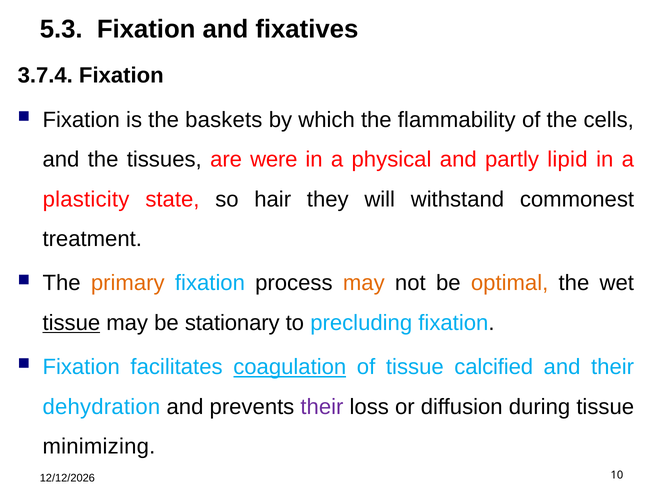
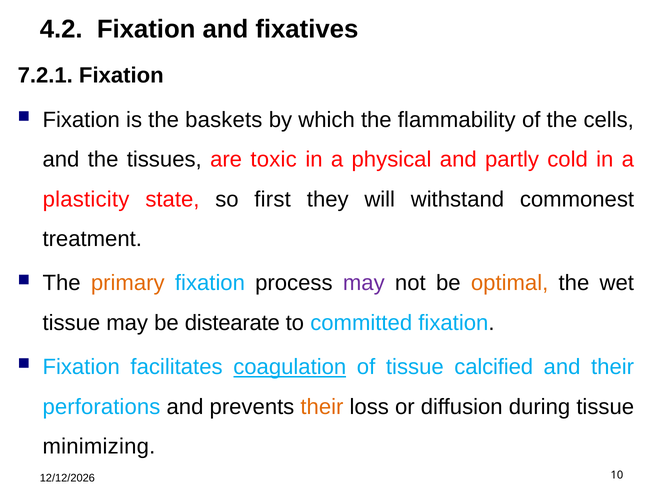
5.3: 5.3 -> 4.2
3.7.4: 3.7.4 -> 7.2.1
were: were -> toxic
lipid: lipid -> cold
hair: hair -> first
may at (364, 283) colour: orange -> purple
tissue at (71, 323) underline: present -> none
stationary: stationary -> distearate
precluding: precluding -> committed
dehydration: dehydration -> perforations
their at (322, 407) colour: purple -> orange
